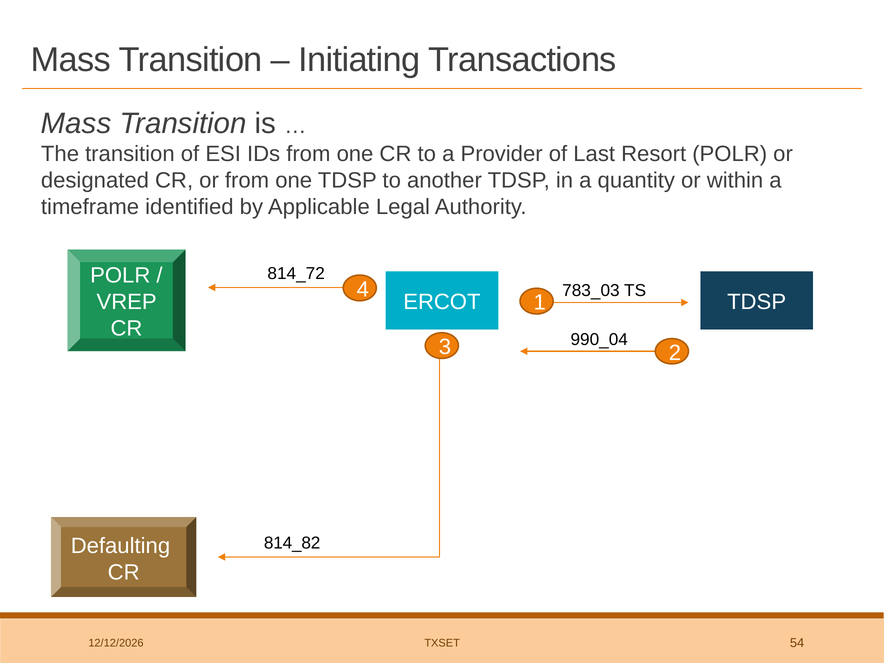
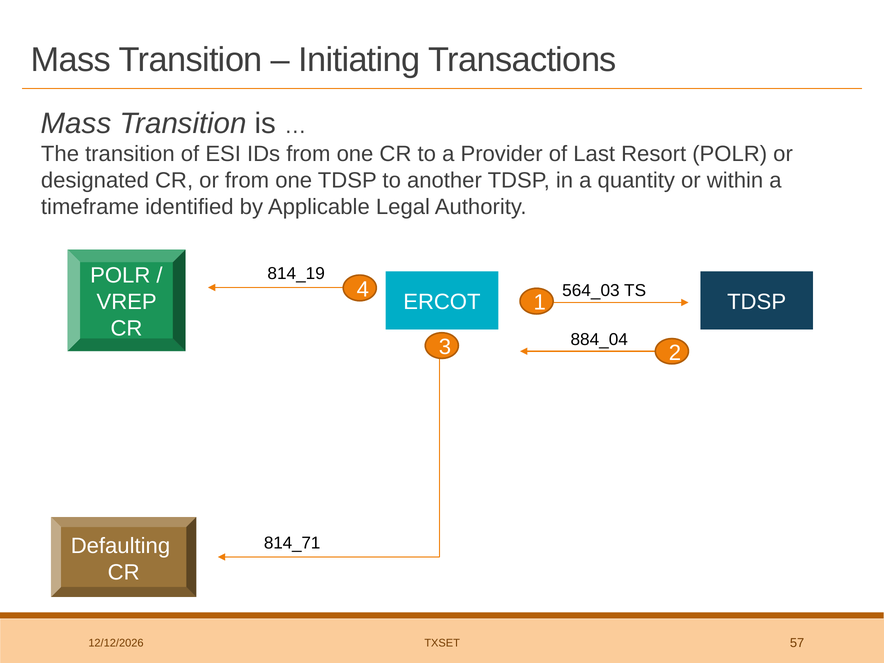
814_72: 814_72 -> 814_19
783_03: 783_03 -> 564_03
990_04: 990_04 -> 884_04
814_82: 814_82 -> 814_71
54: 54 -> 57
